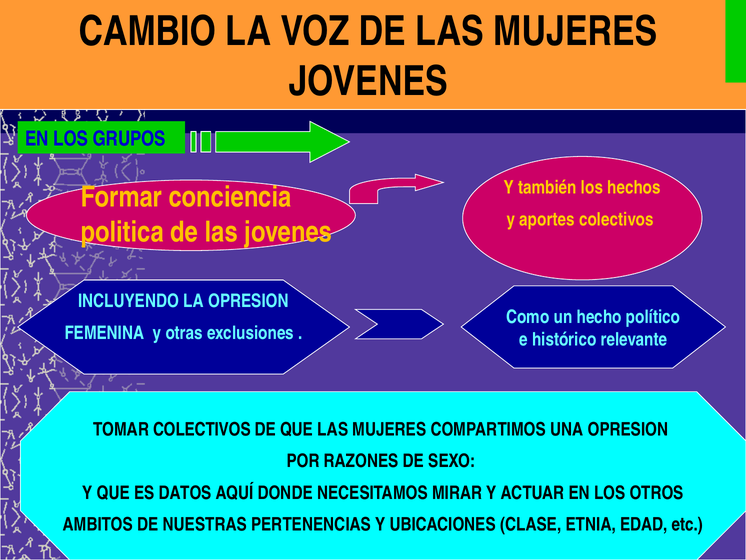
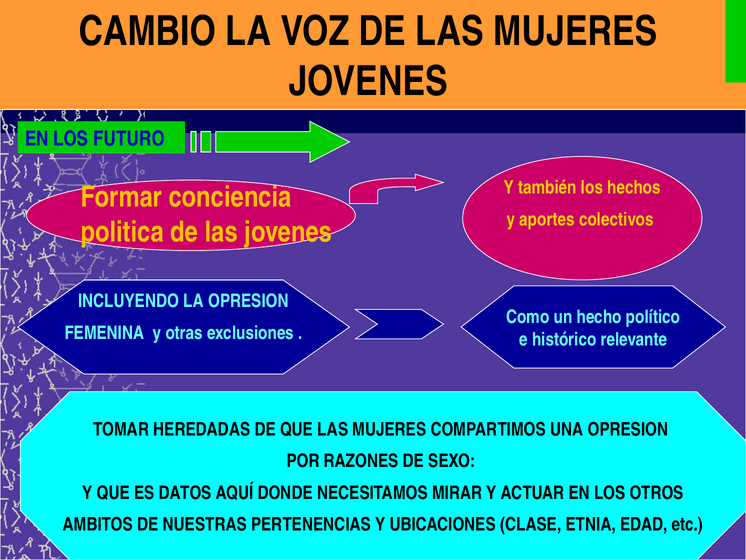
GRUPOS: GRUPOS -> FUTURO
TOMAR COLECTIVOS: COLECTIVOS -> HEREDADAS
